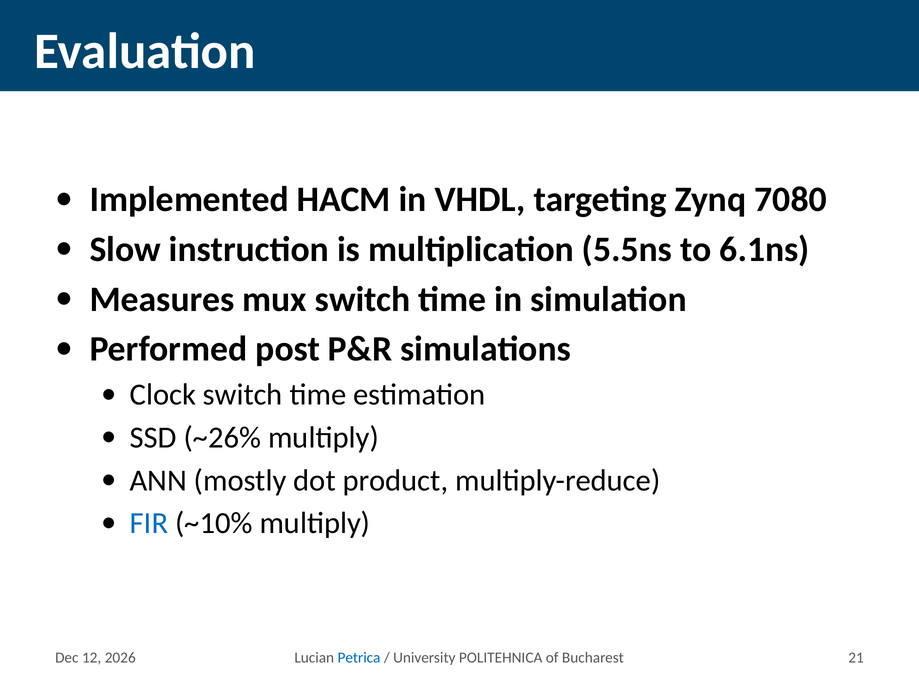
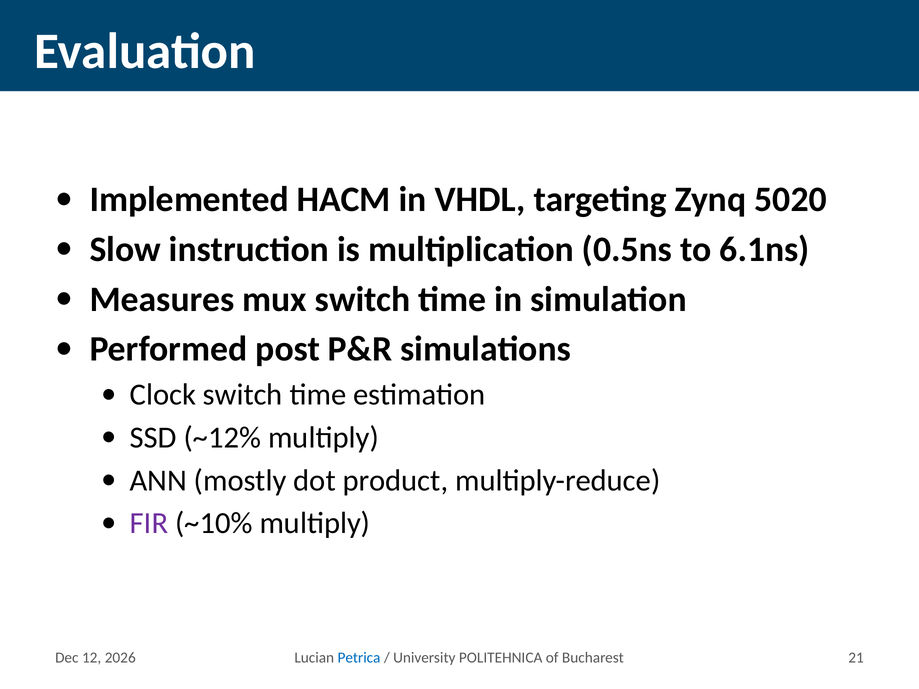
7080: 7080 -> 5020
5.5ns: 5.5ns -> 0.5ns
~26%: ~26% -> ~12%
FIR colour: blue -> purple
